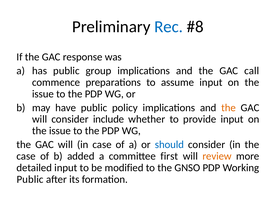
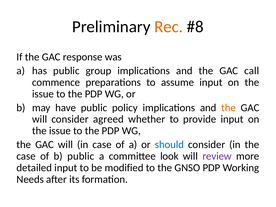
Rec colour: blue -> orange
include: include -> agreed
b added: added -> public
first: first -> look
review colour: orange -> purple
Public at (30, 179): Public -> Needs
